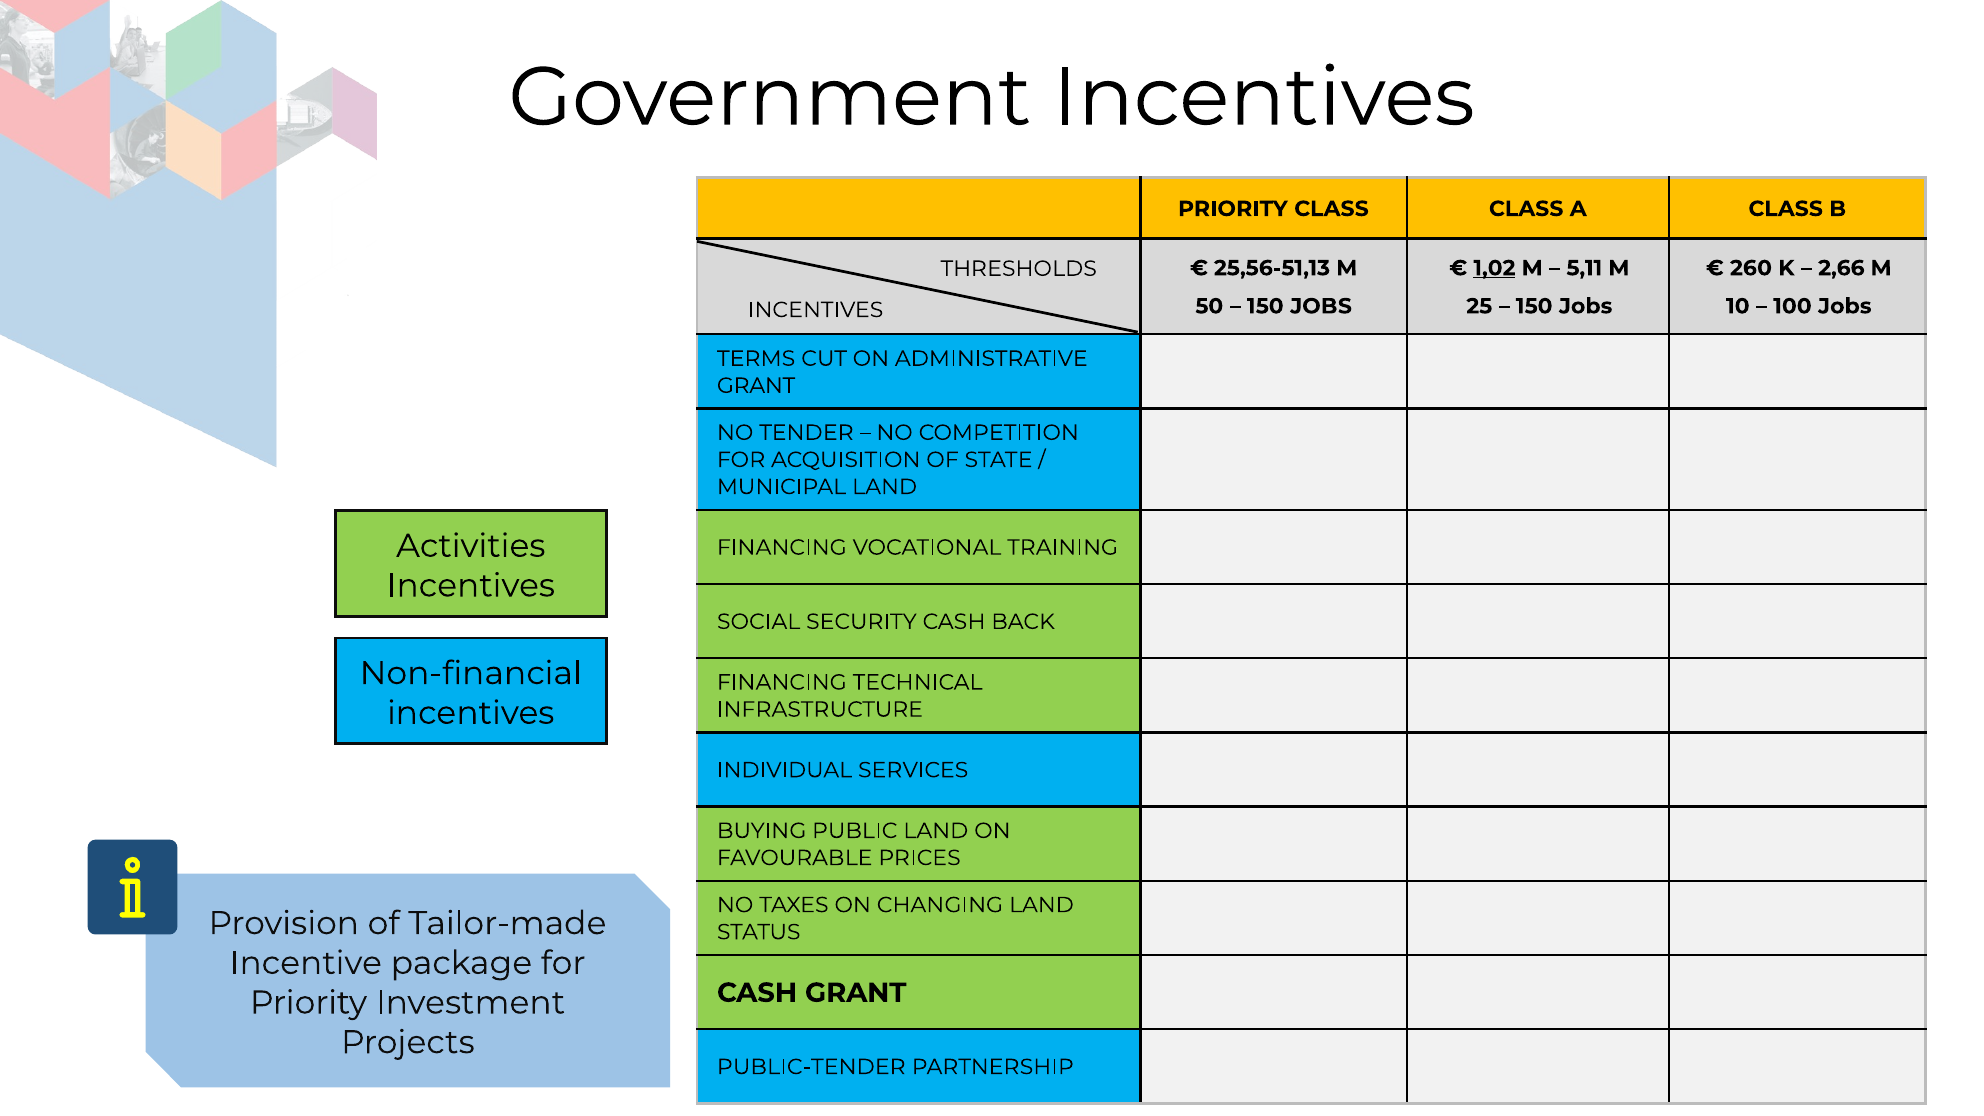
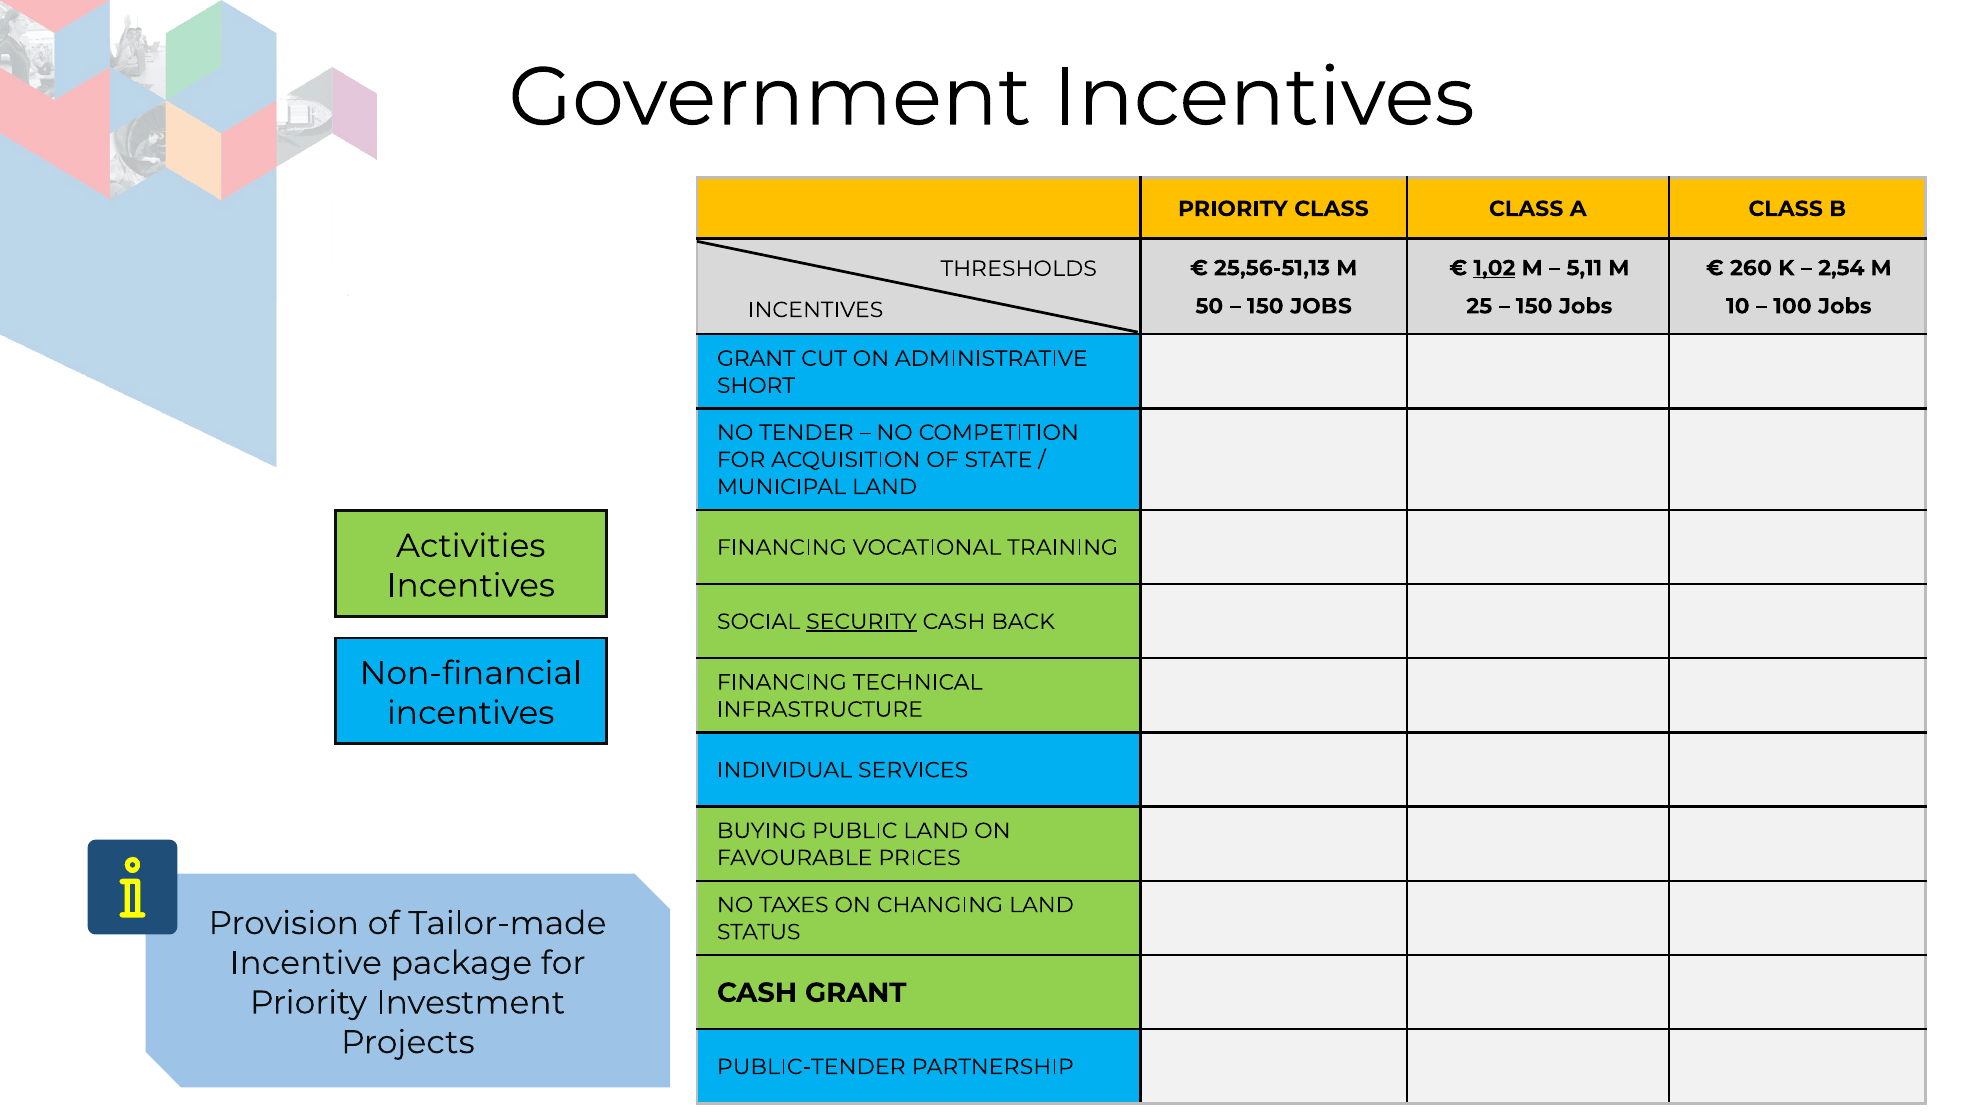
2,66: 2,66 -> 2,54
TERMS at (756, 359): TERMS -> GRANT
GRANT at (756, 386): GRANT -> SHORT
SECURITY underline: none -> present
